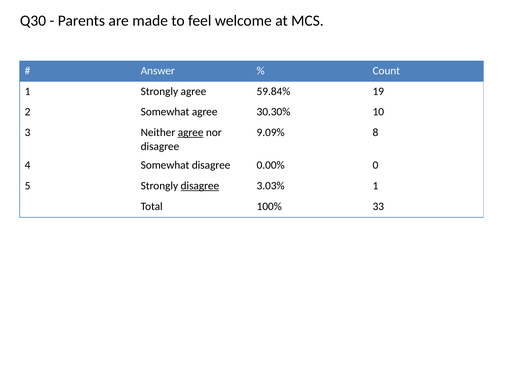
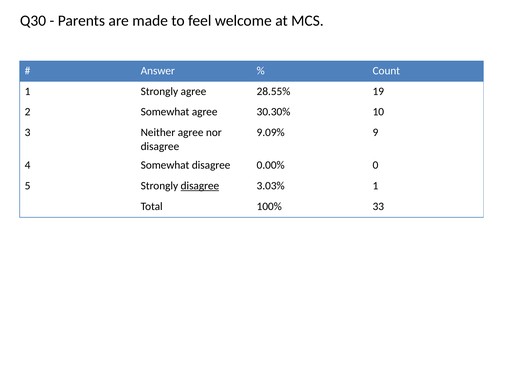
59.84%: 59.84% -> 28.55%
agree at (191, 132) underline: present -> none
8: 8 -> 9
